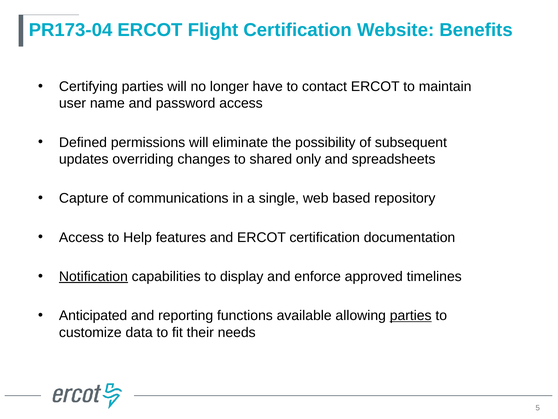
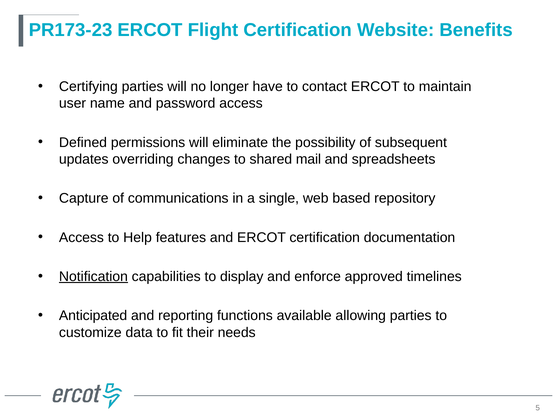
PR173-04: PR173-04 -> PR173-23
only: only -> mail
parties at (411, 315) underline: present -> none
